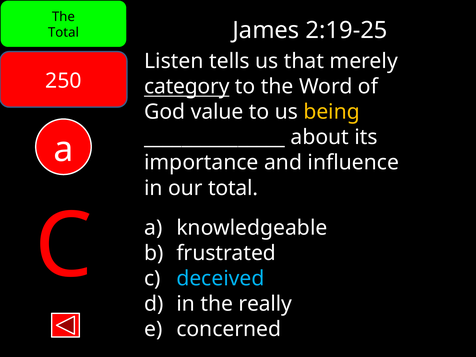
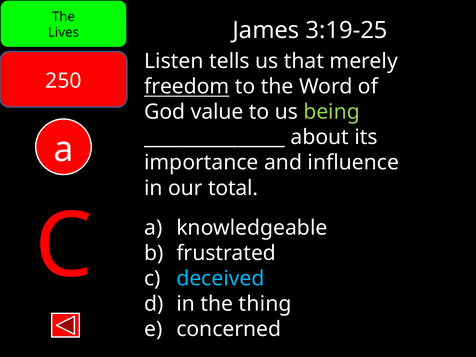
2:19-25: 2:19-25 -> 3:19-25
Total at (63, 33): Total -> Lives
category: category -> freedom
being colour: yellow -> light green
really: really -> thing
